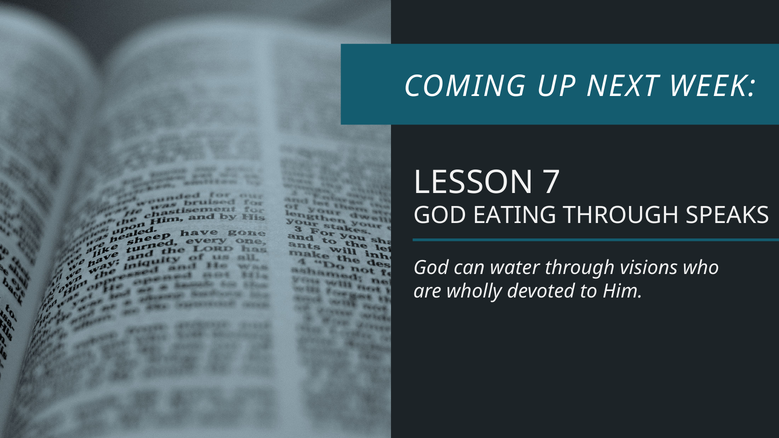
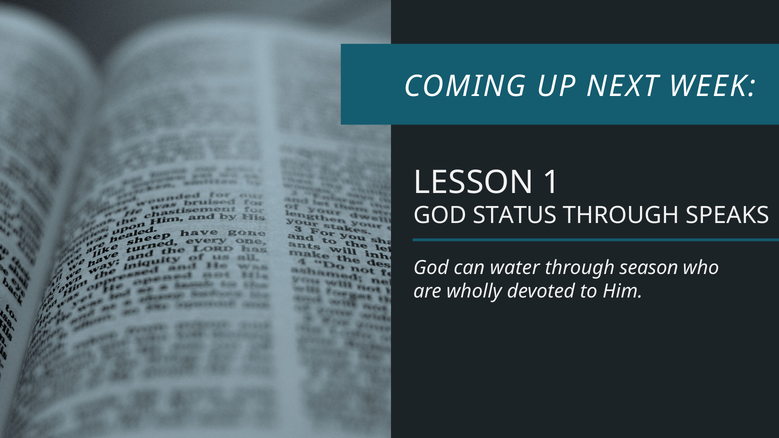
7: 7 -> 1
EATING: EATING -> STATUS
visions: visions -> season
